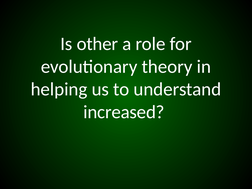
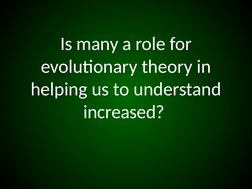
other: other -> many
